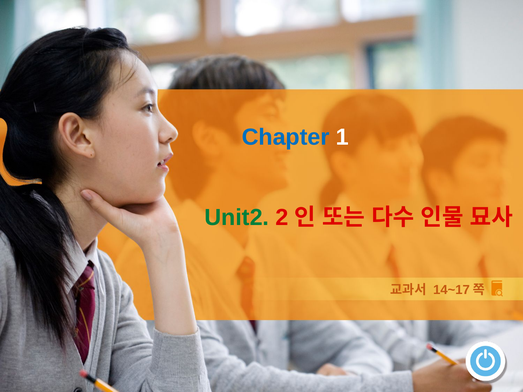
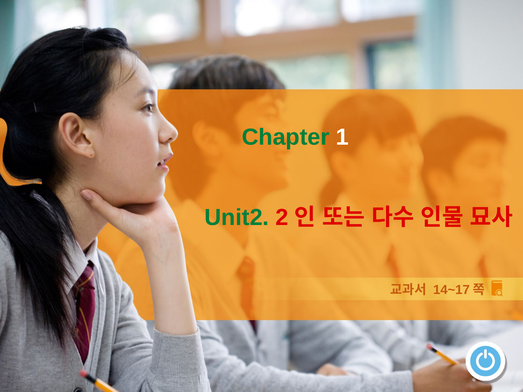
Chapter colour: blue -> green
